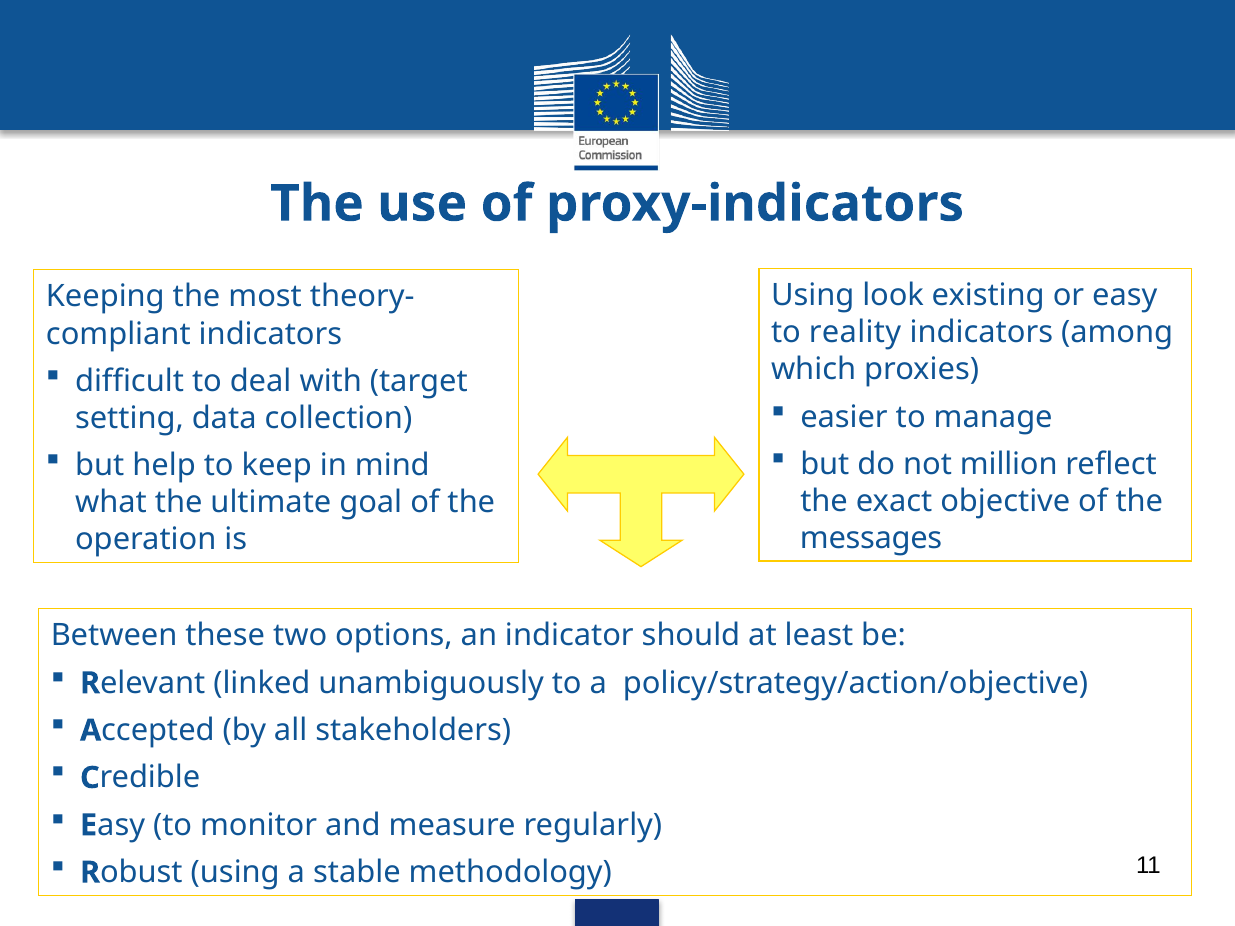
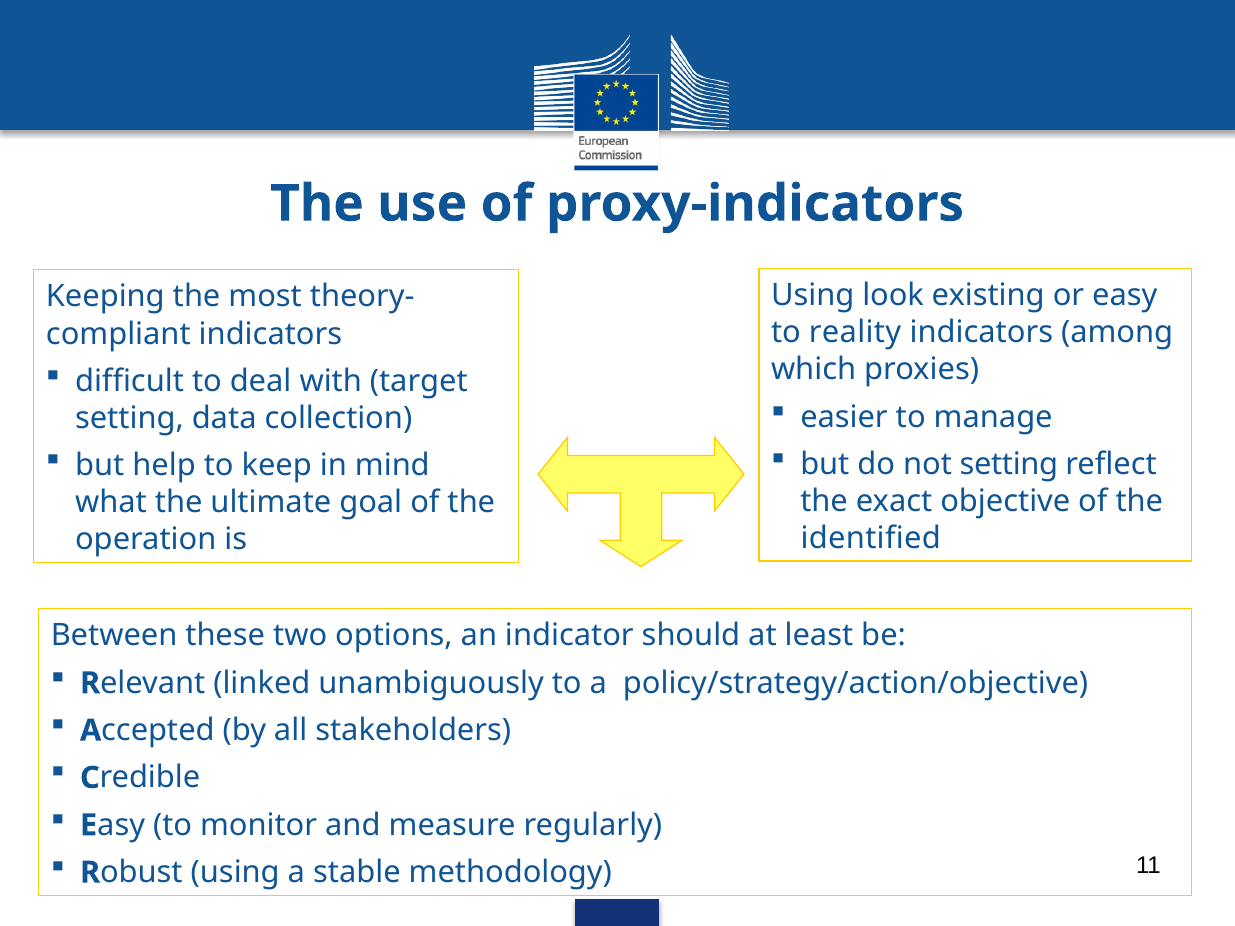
not million: million -> setting
messages: messages -> identified
